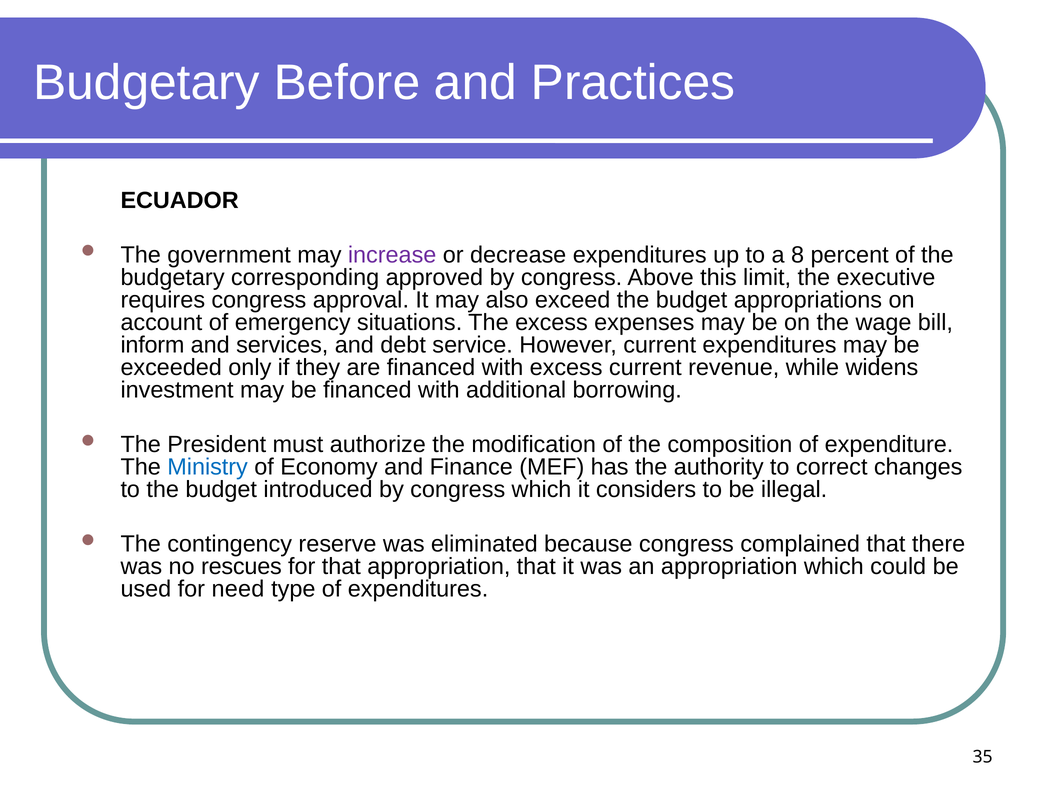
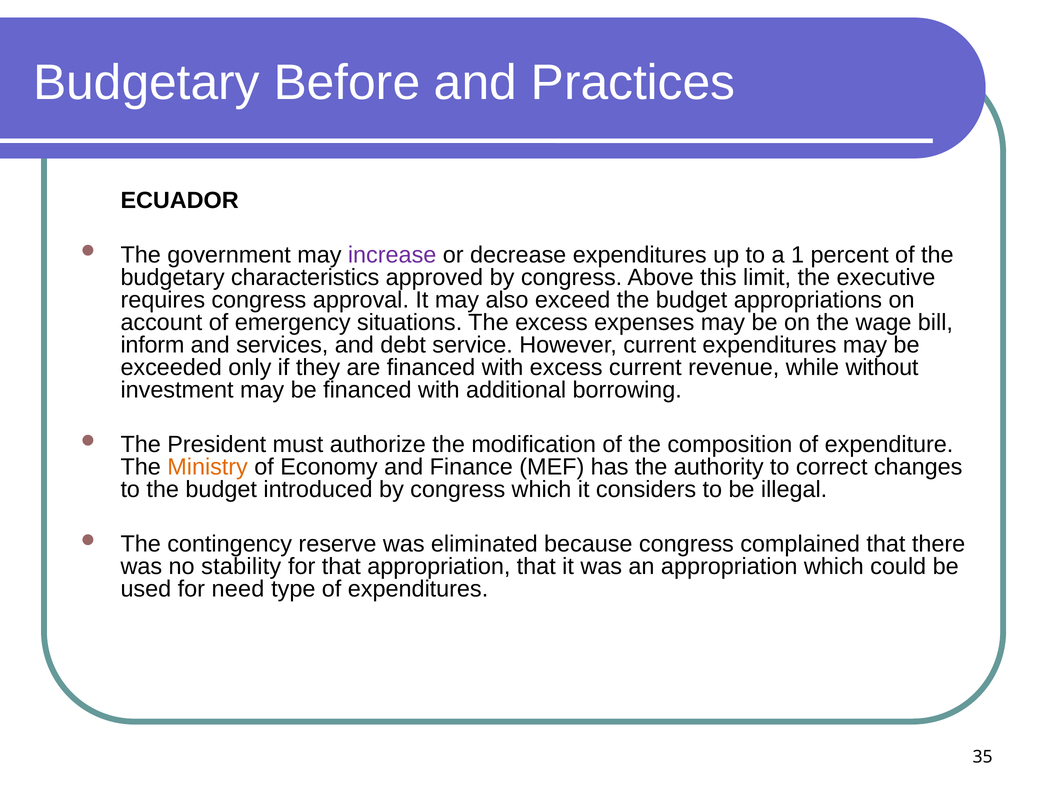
8: 8 -> 1
corresponding: corresponding -> characteristics
widens: widens -> without
Ministry colour: blue -> orange
rescues: rescues -> stability
